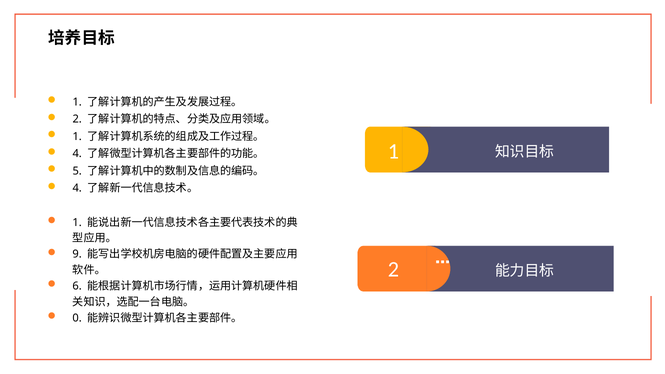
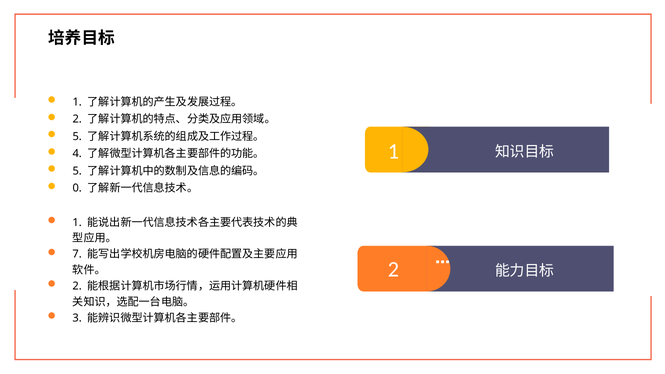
1 at (77, 136): 1 -> 5
4 at (77, 188): 4 -> 0
9: 9 -> 7
6 at (77, 286): 6 -> 2
0: 0 -> 3
